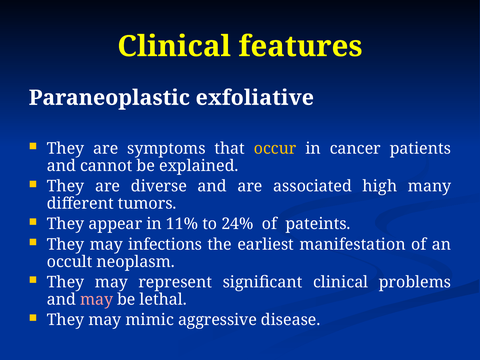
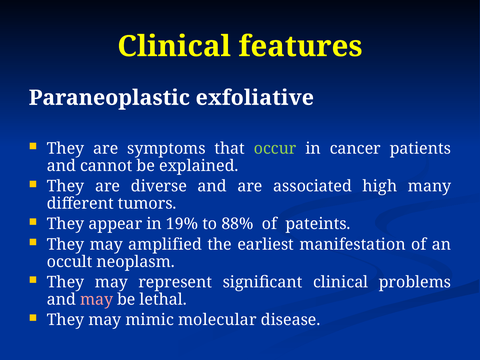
occur colour: yellow -> light green
11%: 11% -> 19%
24%: 24% -> 88%
infections: infections -> amplified
aggressive: aggressive -> molecular
